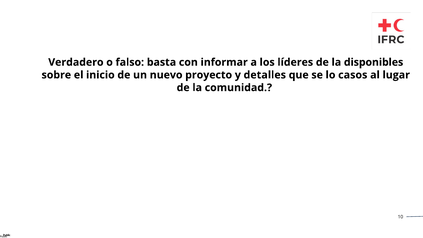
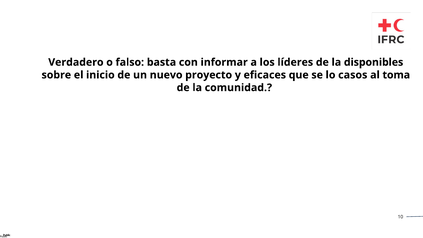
detalles: detalles -> eficaces
lugar: lugar -> toma
